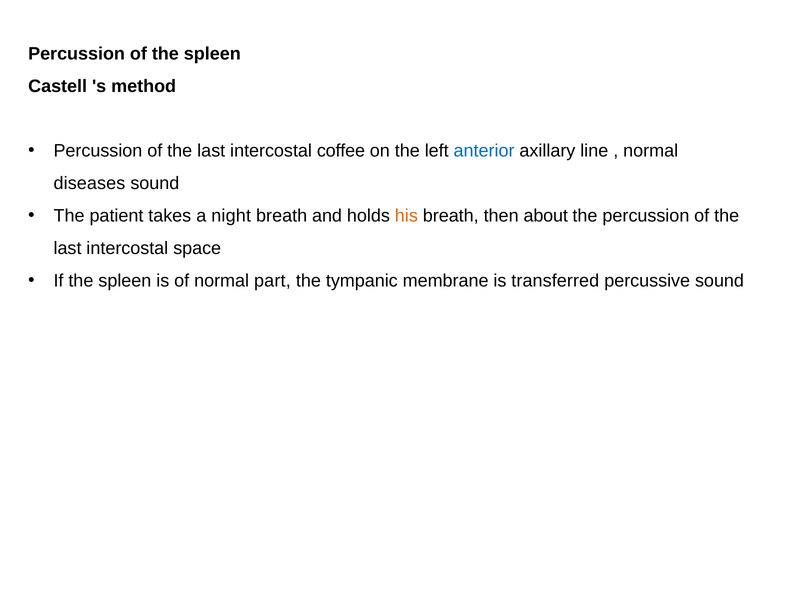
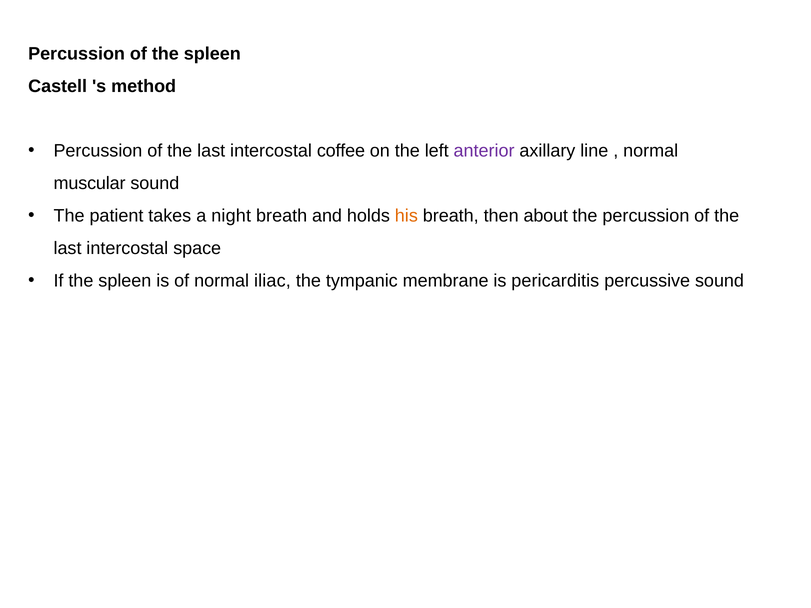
anterior colour: blue -> purple
diseases: diseases -> muscular
part: part -> iliac
transferred: transferred -> pericarditis
